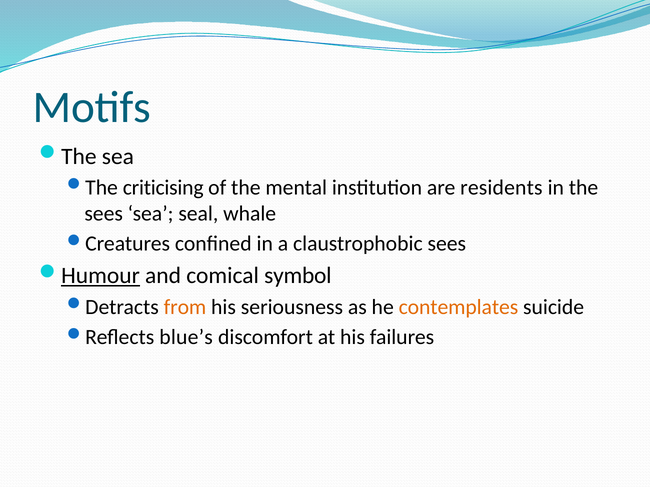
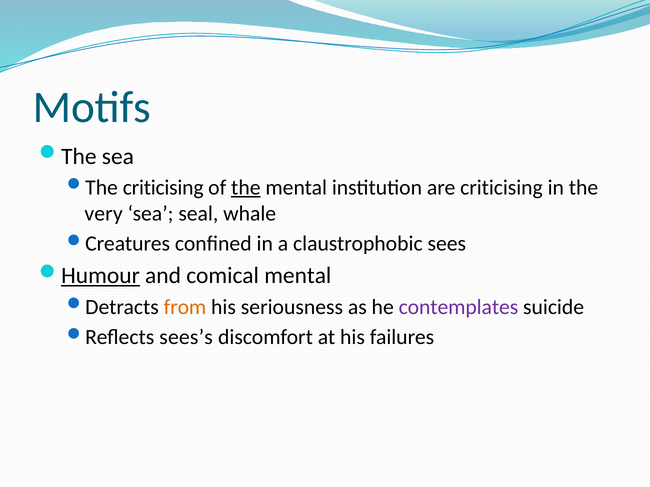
the at (246, 188) underline: none -> present
are residents: residents -> criticising
sees at (104, 214): sees -> very
comical symbol: symbol -> mental
contemplates colour: orange -> purple
blue’s: blue’s -> sees’s
